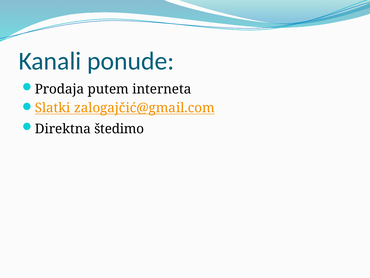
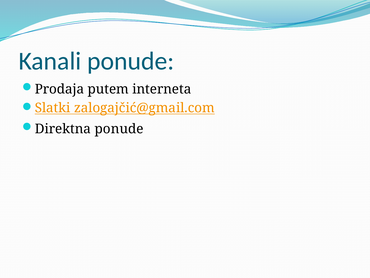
Direktna štedimo: štedimo -> ponude
